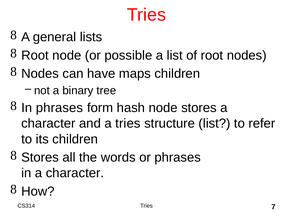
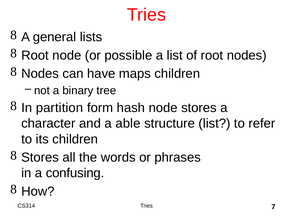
In phrases: phrases -> partition
a tries: tries -> able
in a character: character -> confusing
